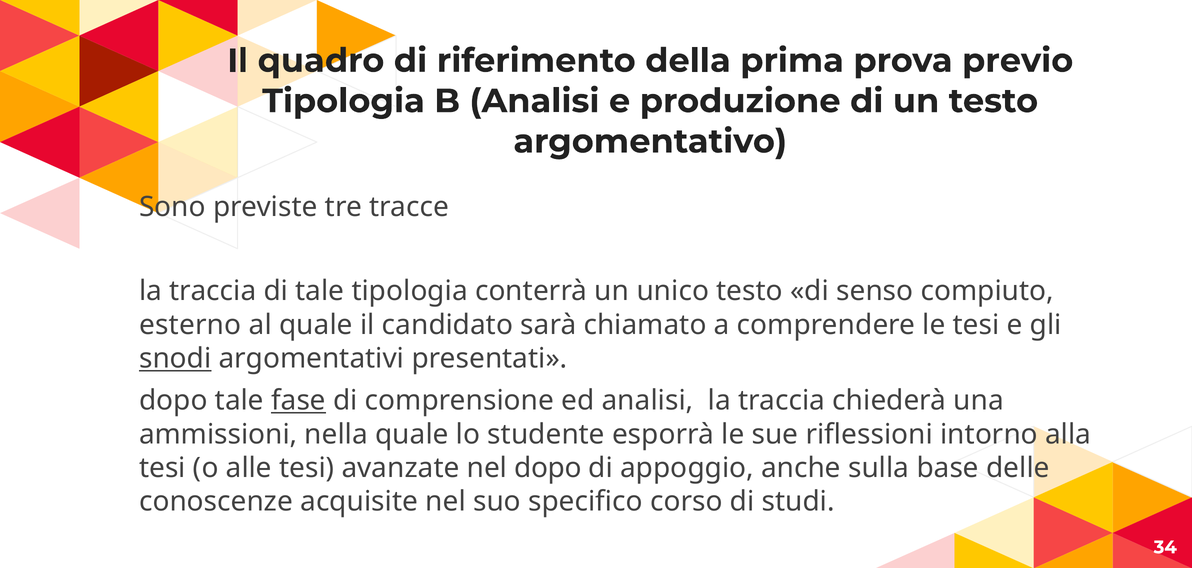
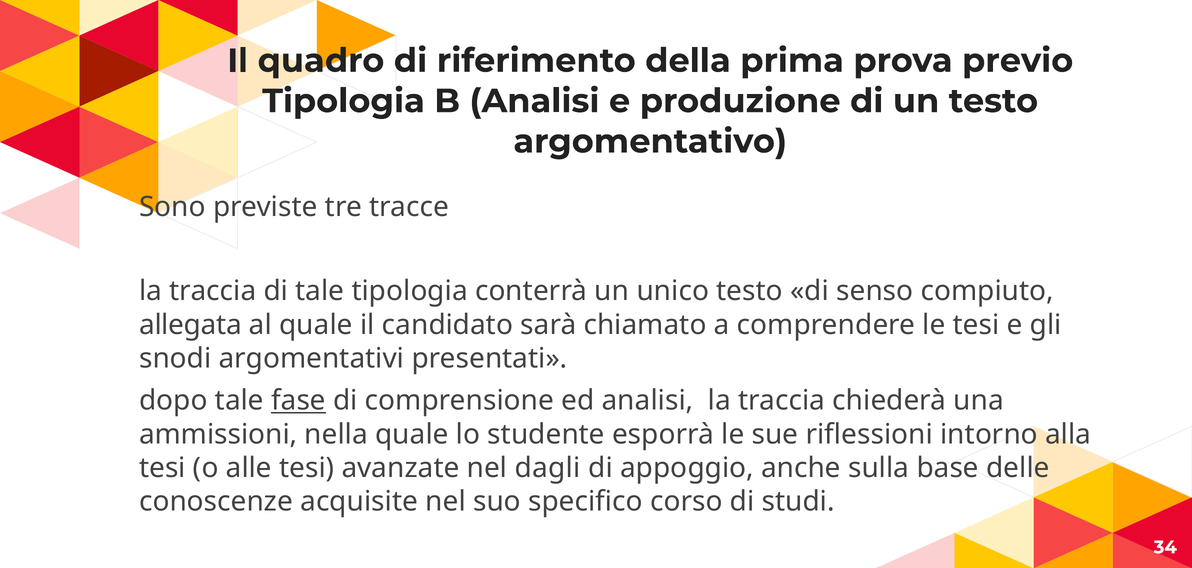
esterno: esterno -> allegata
snodi underline: present -> none
nel dopo: dopo -> dagli
